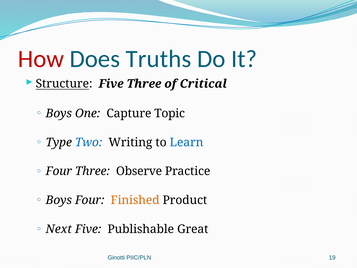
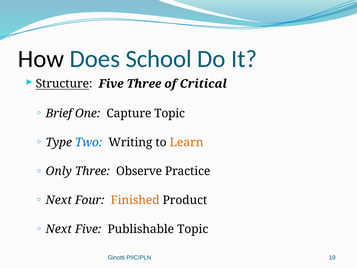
How colour: red -> black
Truths: Truths -> School
Boys at (59, 113): Boys -> Brief
Learn colour: blue -> orange
Four at (59, 171): Four -> Only
Boys at (59, 200): Boys -> Next
Publishable Great: Great -> Topic
